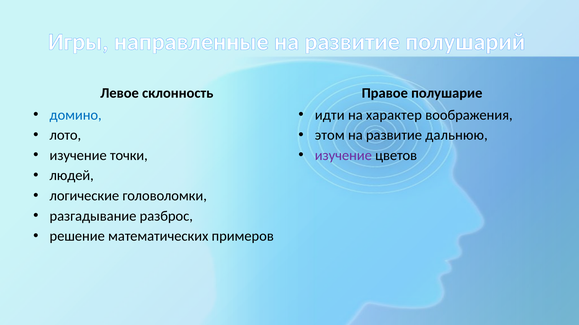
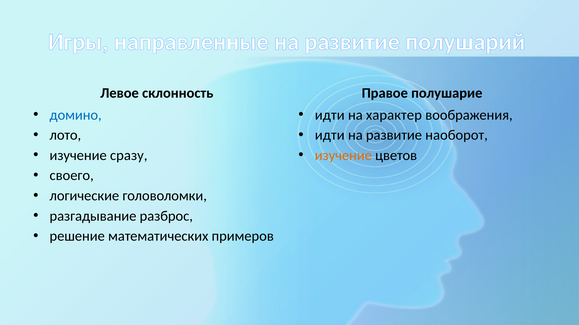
этом at (330, 135): этом -> идти
дальнюю: дальнюю -> наоборот
точки: точки -> сразу
изучение at (343, 156) colour: purple -> orange
людей: людей -> своего
